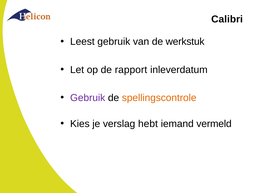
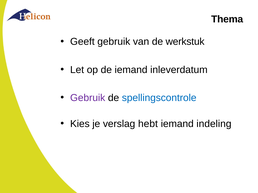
Calibri: Calibri -> Thema
Leest: Leest -> Geeft
de rapport: rapport -> iemand
spellingscontrole colour: orange -> blue
vermeld: vermeld -> indeling
